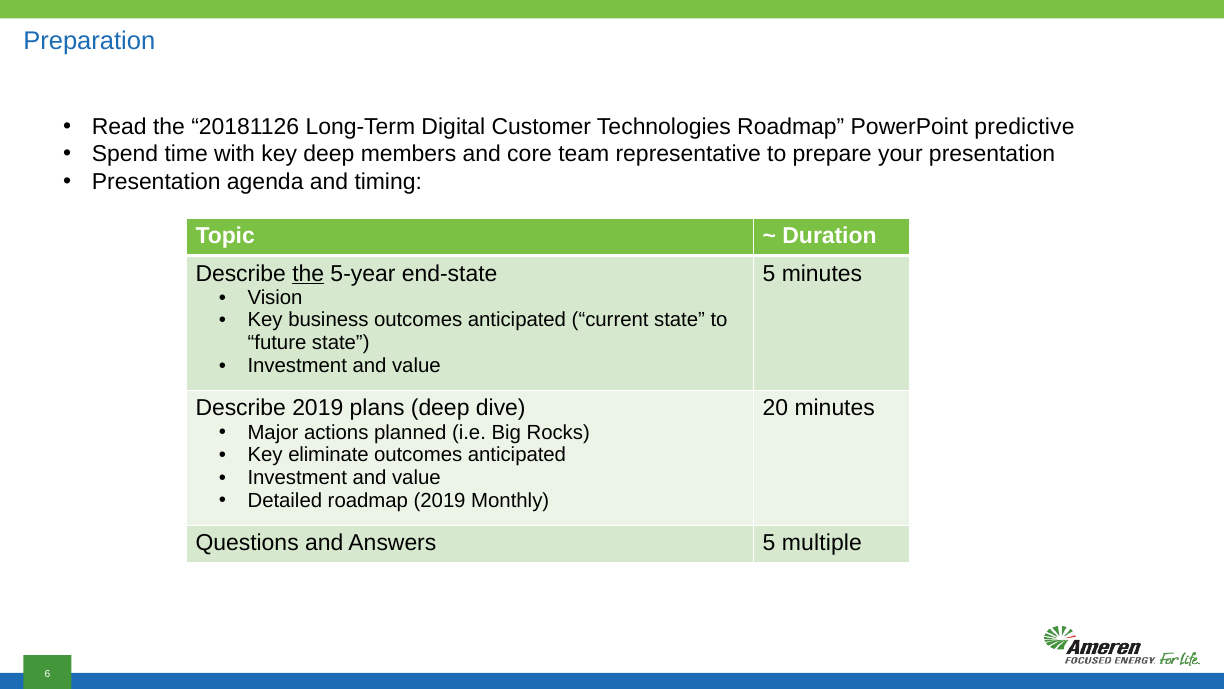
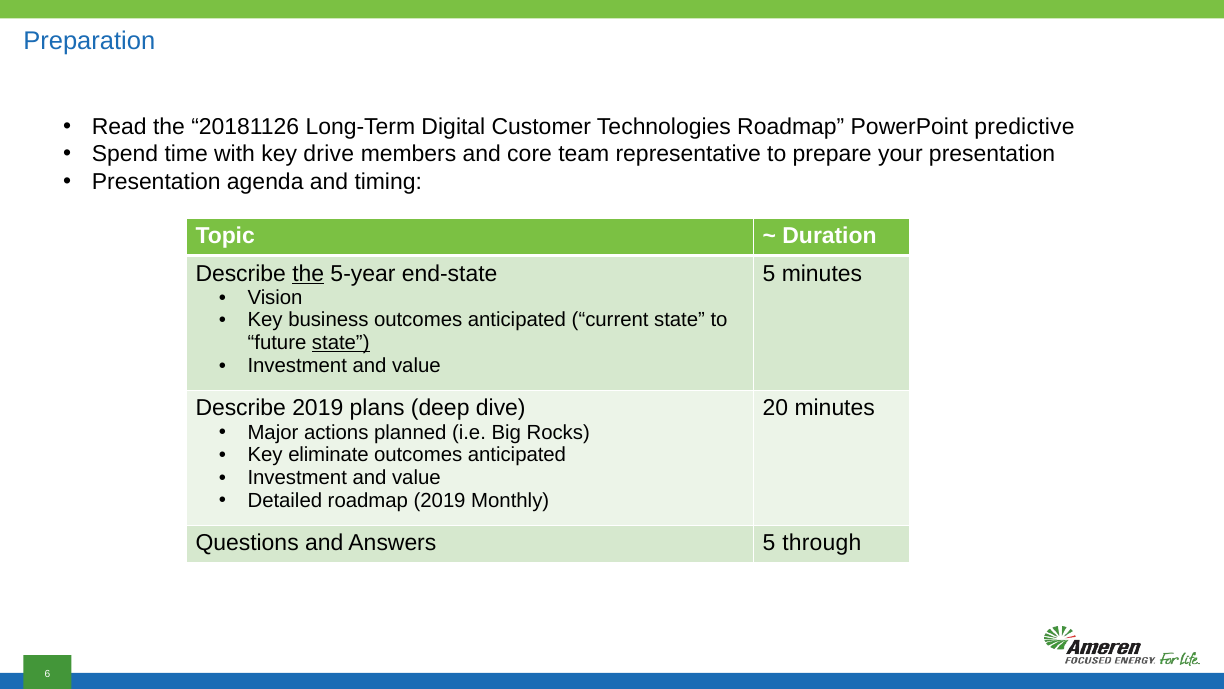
key deep: deep -> drive
state at (341, 343) underline: none -> present
multiple: multiple -> through
